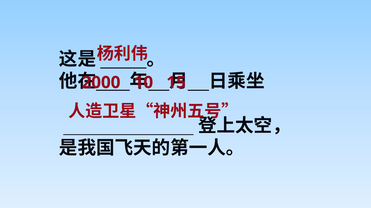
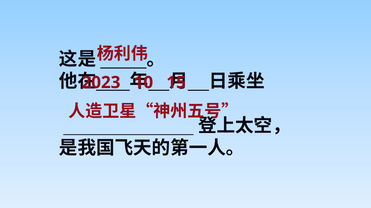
2000: 2000 -> 2023
